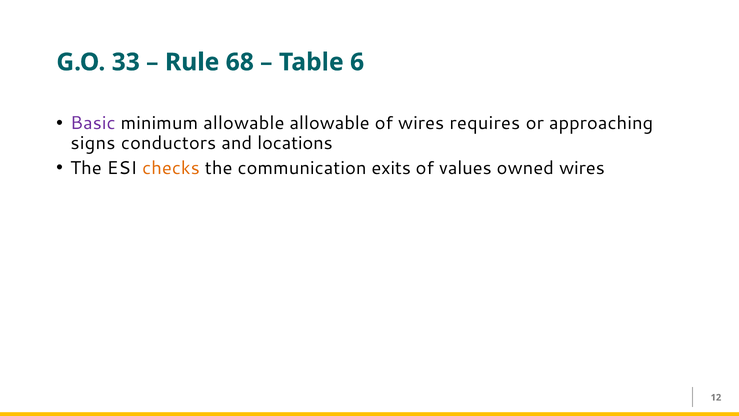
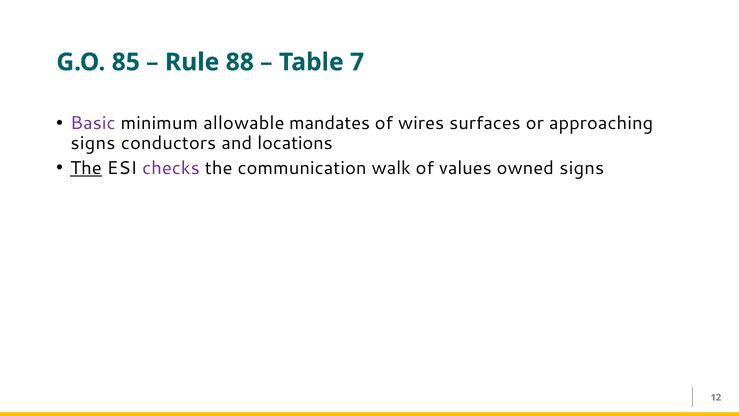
33: 33 -> 85
68: 68 -> 88
6: 6 -> 7
allowable allowable: allowable -> mandates
requires: requires -> surfaces
The at (86, 168) underline: none -> present
checks colour: orange -> purple
exits: exits -> walk
owned wires: wires -> signs
